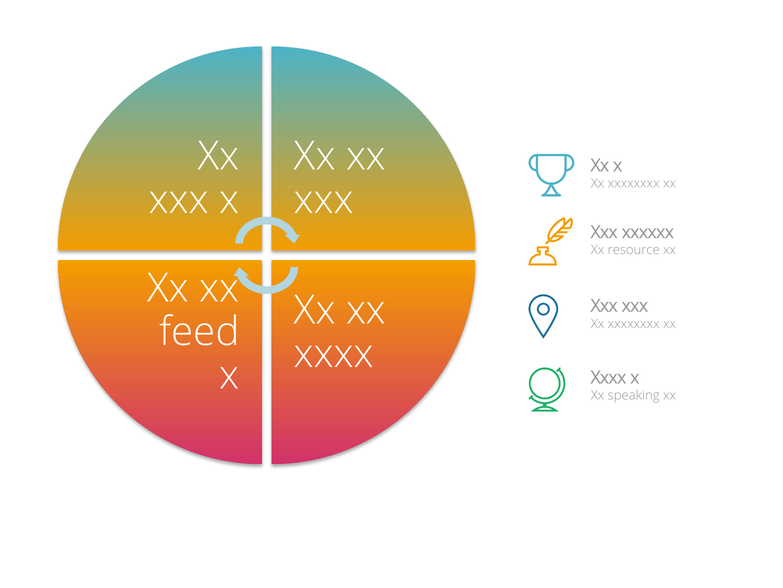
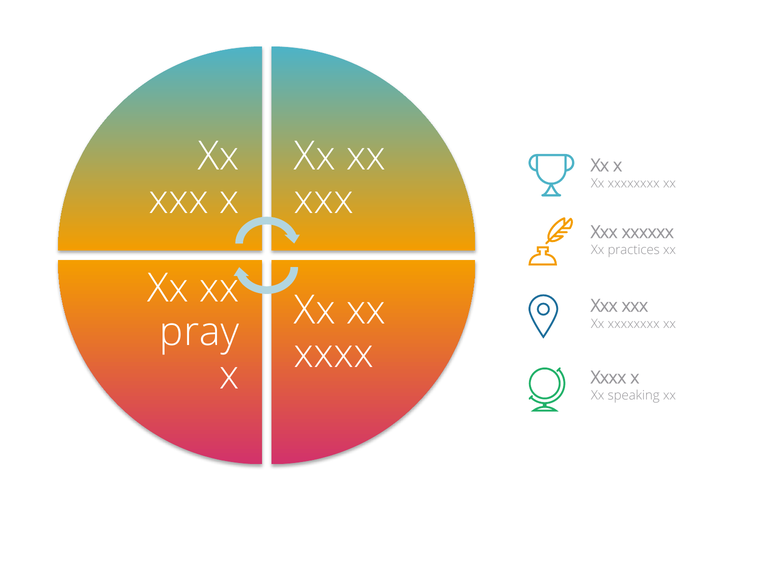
resource: resource -> practices
feed: feed -> pray
